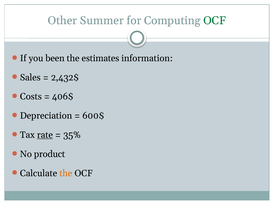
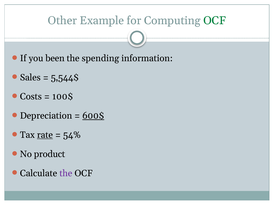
Summer: Summer -> Example
estimates: estimates -> spending
2,432$: 2,432$ -> 5,544$
406$: 406$ -> 100$
600$ underline: none -> present
35%: 35% -> 54%
the at (66, 174) colour: orange -> purple
